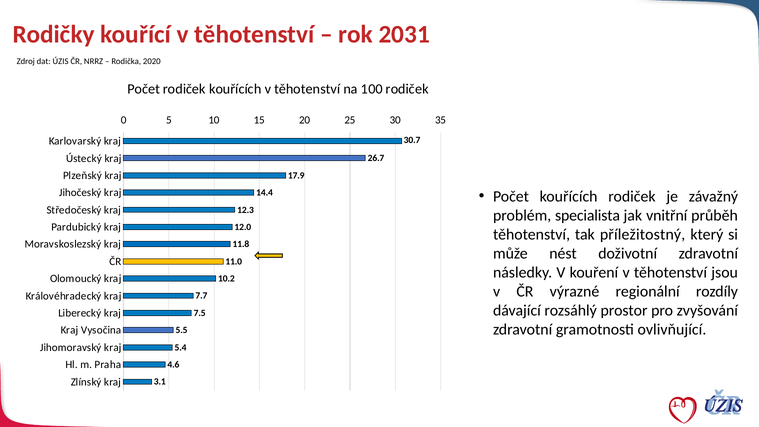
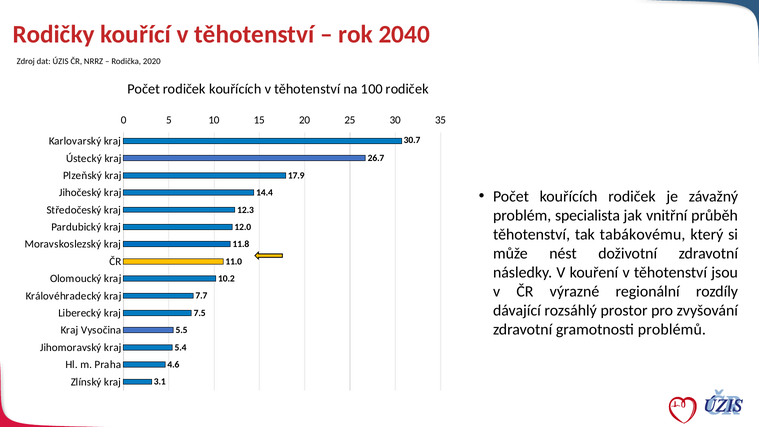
2031: 2031 -> 2040
příležitostný: příležitostný -> tabákovému
ovlivňující: ovlivňující -> problémů
